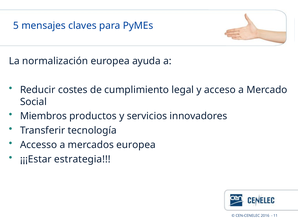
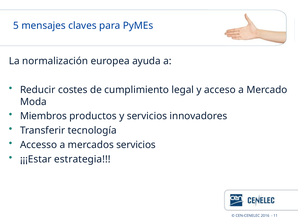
Social: Social -> Moda
mercados europea: europea -> servicios
